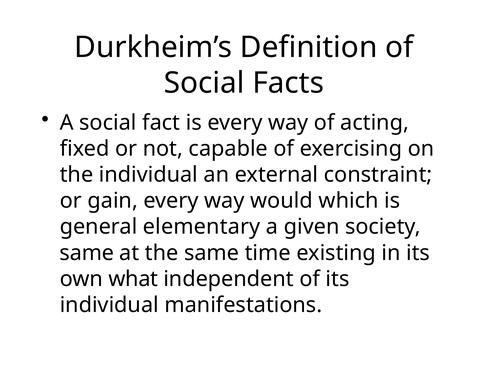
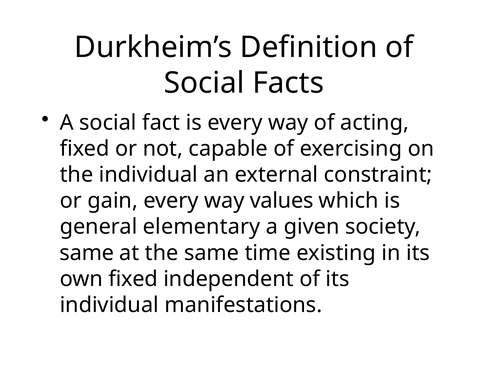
would: would -> values
own what: what -> fixed
